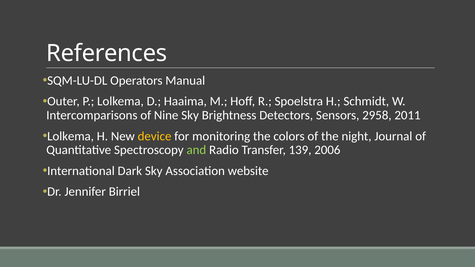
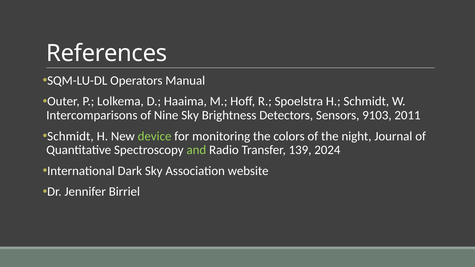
2958: 2958 -> 9103
Lolkema at (71, 136): Lolkema -> Schmidt
device colour: yellow -> light green
2006: 2006 -> 2024
